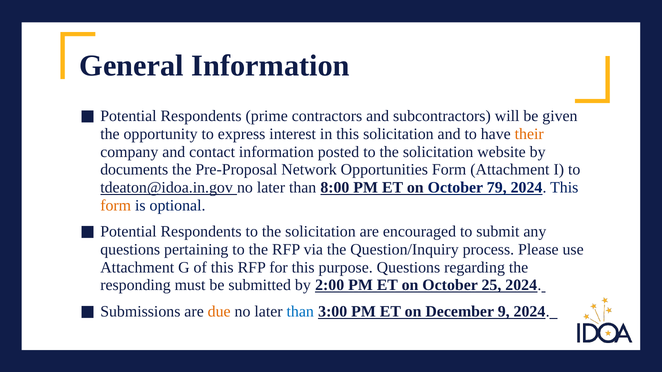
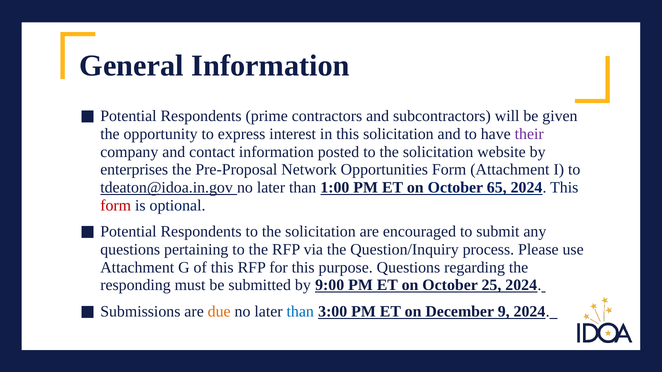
their colour: orange -> purple
documents: documents -> enterprises
8:00: 8:00 -> 1:00
79: 79 -> 65
form at (116, 206) colour: orange -> red
2:00: 2:00 -> 9:00
